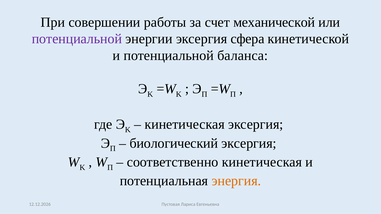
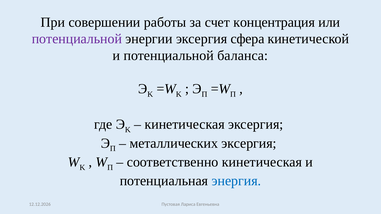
механической: механической -> концентрация
биологический: биологический -> металлических
энергия colour: orange -> blue
